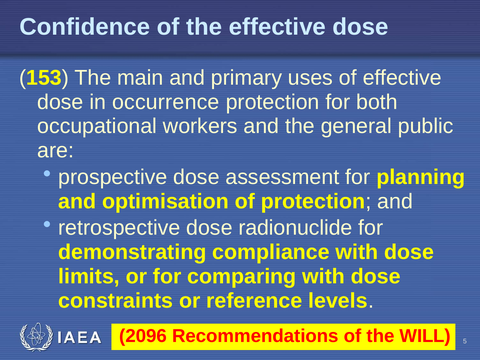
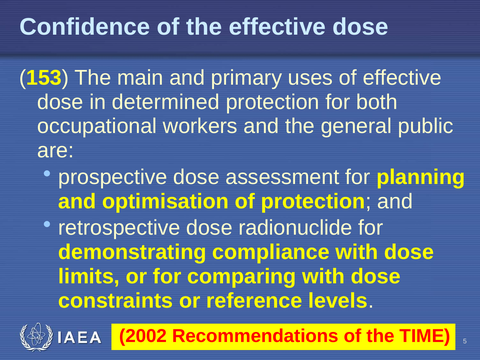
occurrence: occurrence -> determined
2096: 2096 -> 2002
WILL: WILL -> TIME
